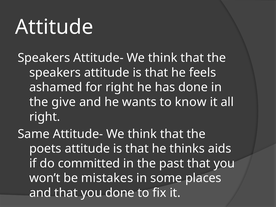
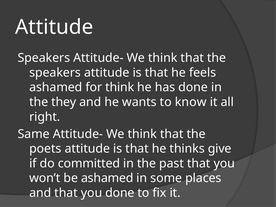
for right: right -> think
give: give -> they
aids: aids -> give
be mistakes: mistakes -> ashamed
